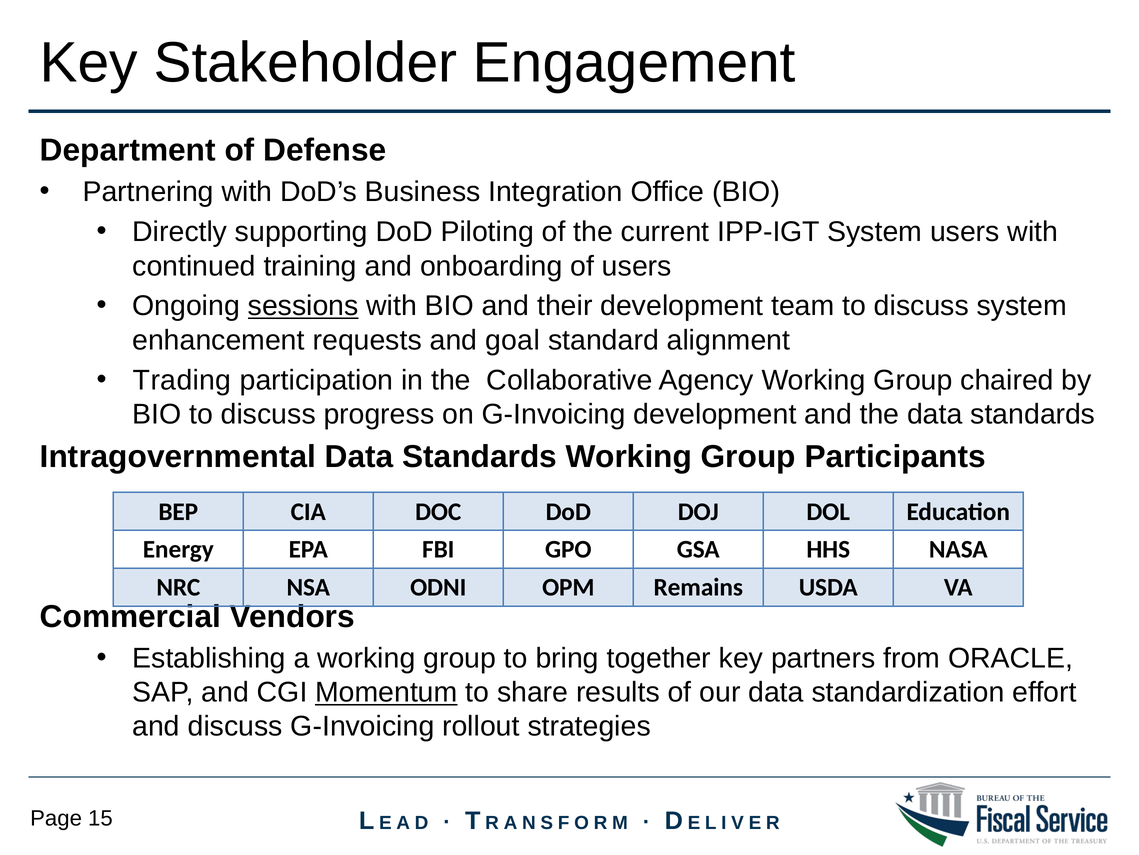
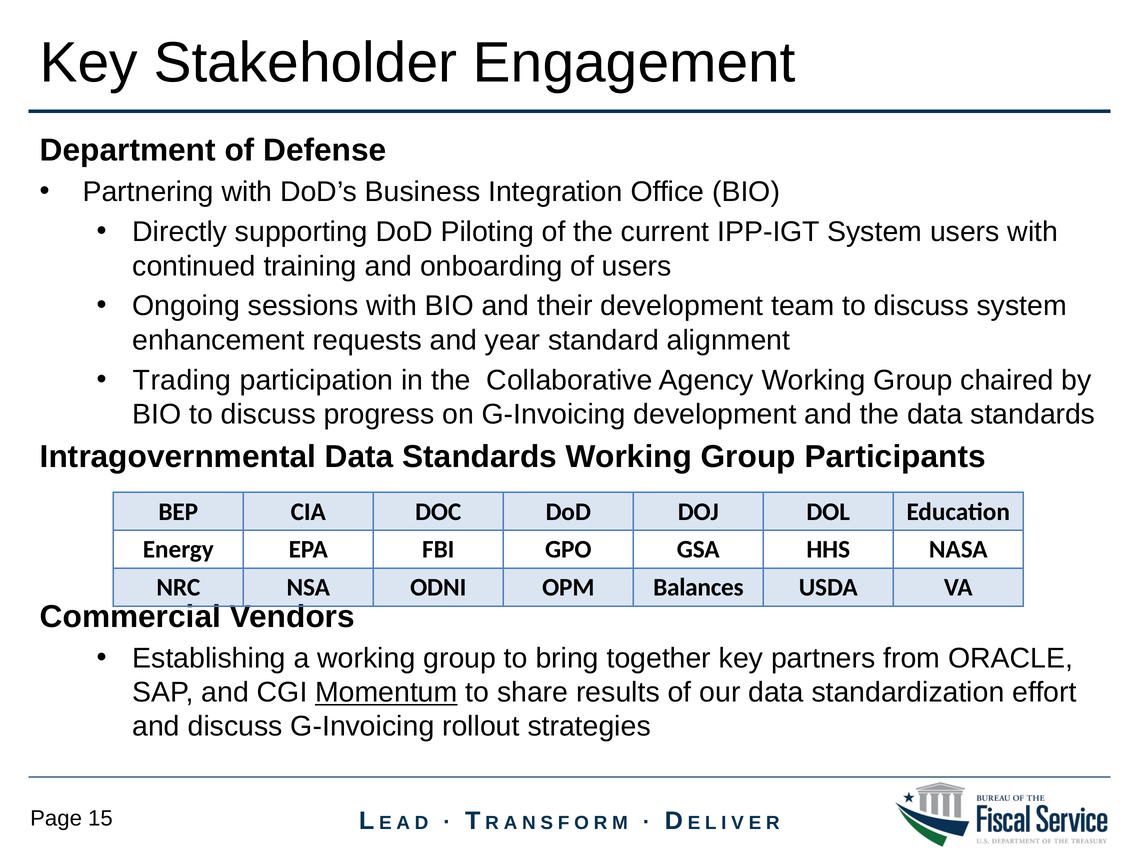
sessions underline: present -> none
goal: goal -> year
Remains: Remains -> Balances
